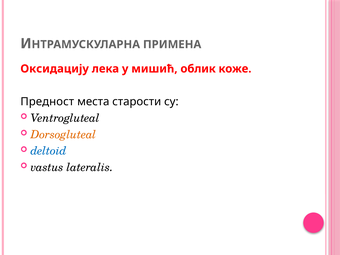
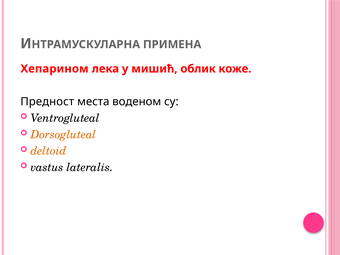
Оксидацију: Оксидацију -> Хепарином
старости: старости -> воденом
deltoid colour: blue -> orange
